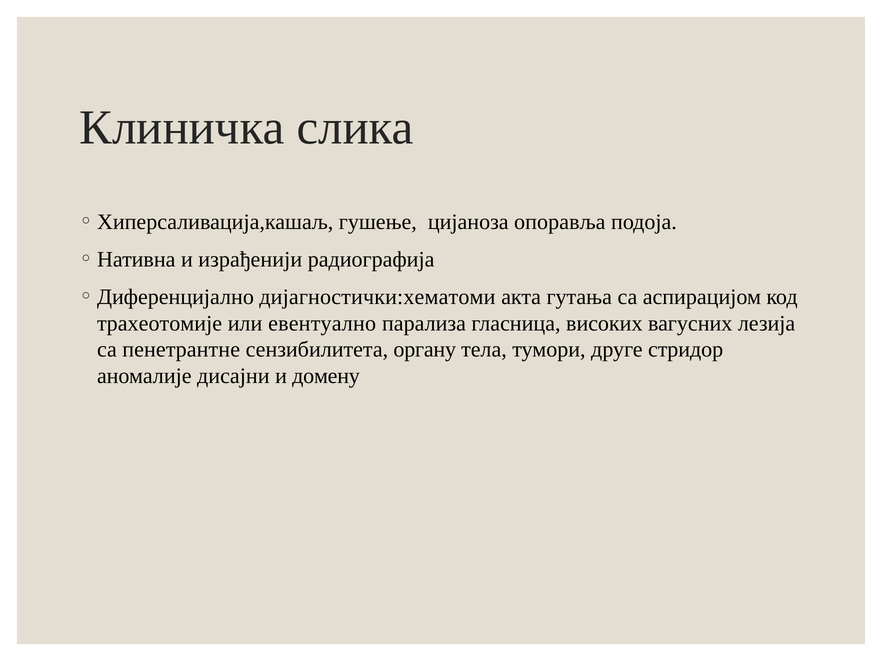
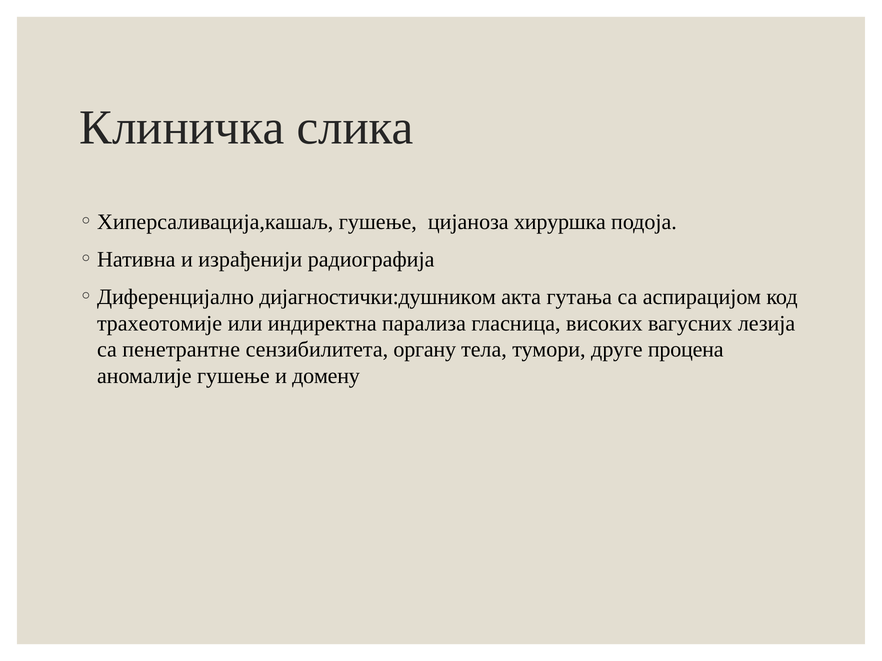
опоравља: опоравља -> хируршка
дијагностички:хематоми: дијагностички:хематоми -> дијагностички:душником
евентуално: евентуално -> индиректна
стридор: стридор -> процена
аномалије дисајни: дисајни -> гушење
